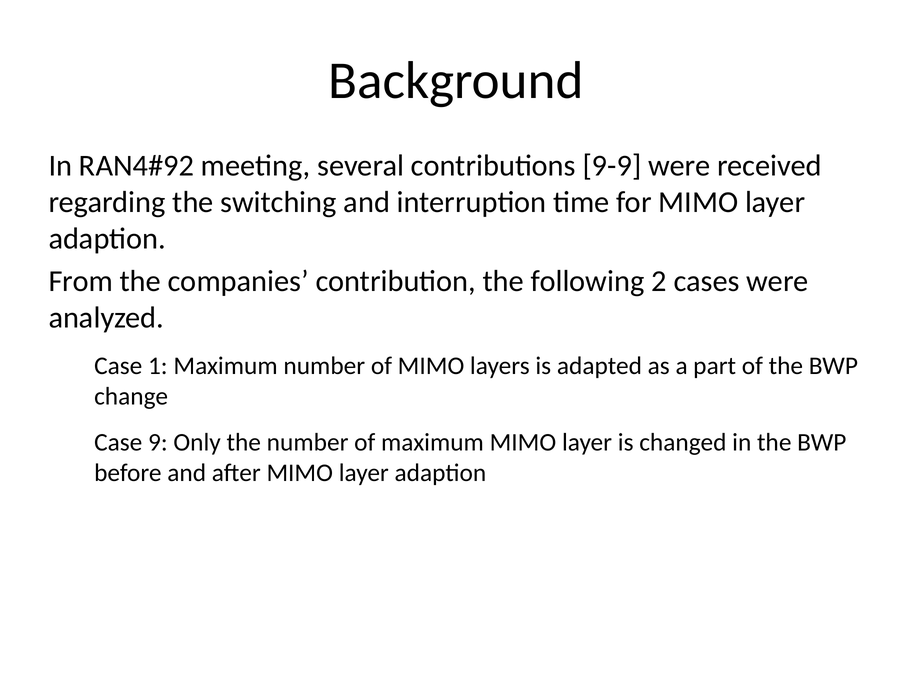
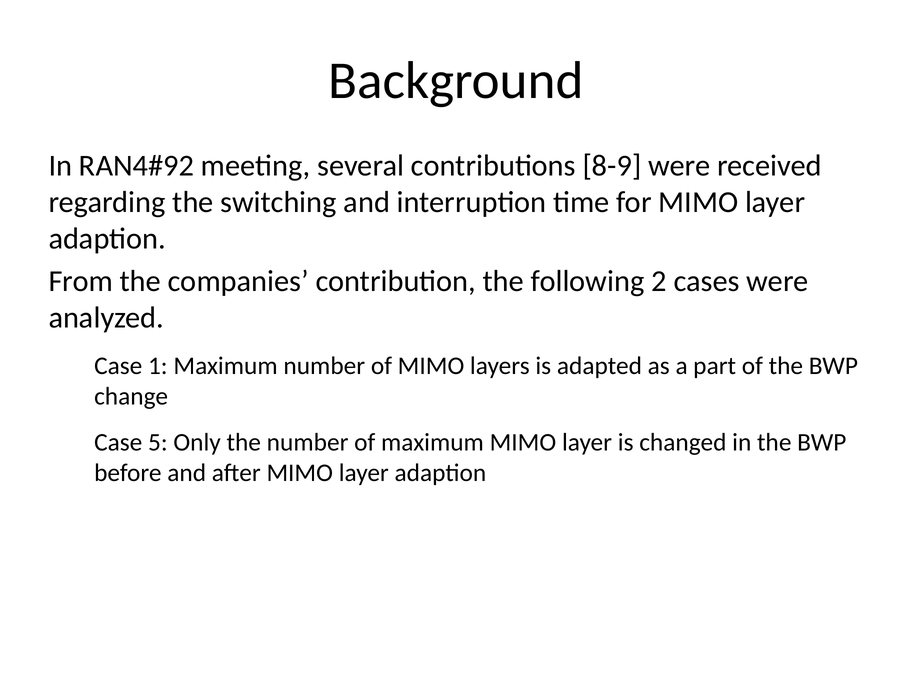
9-9: 9-9 -> 8-9
9: 9 -> 5
